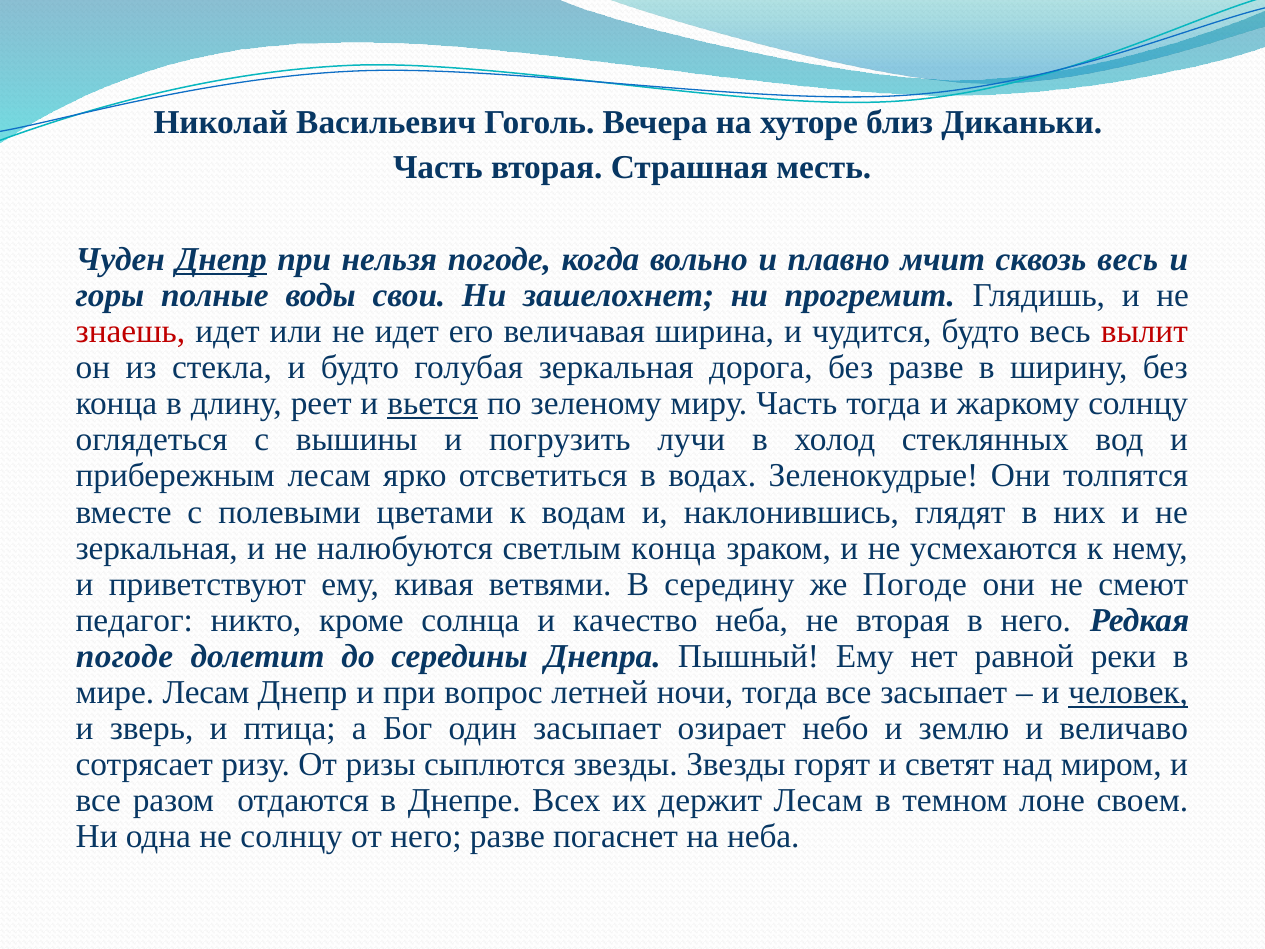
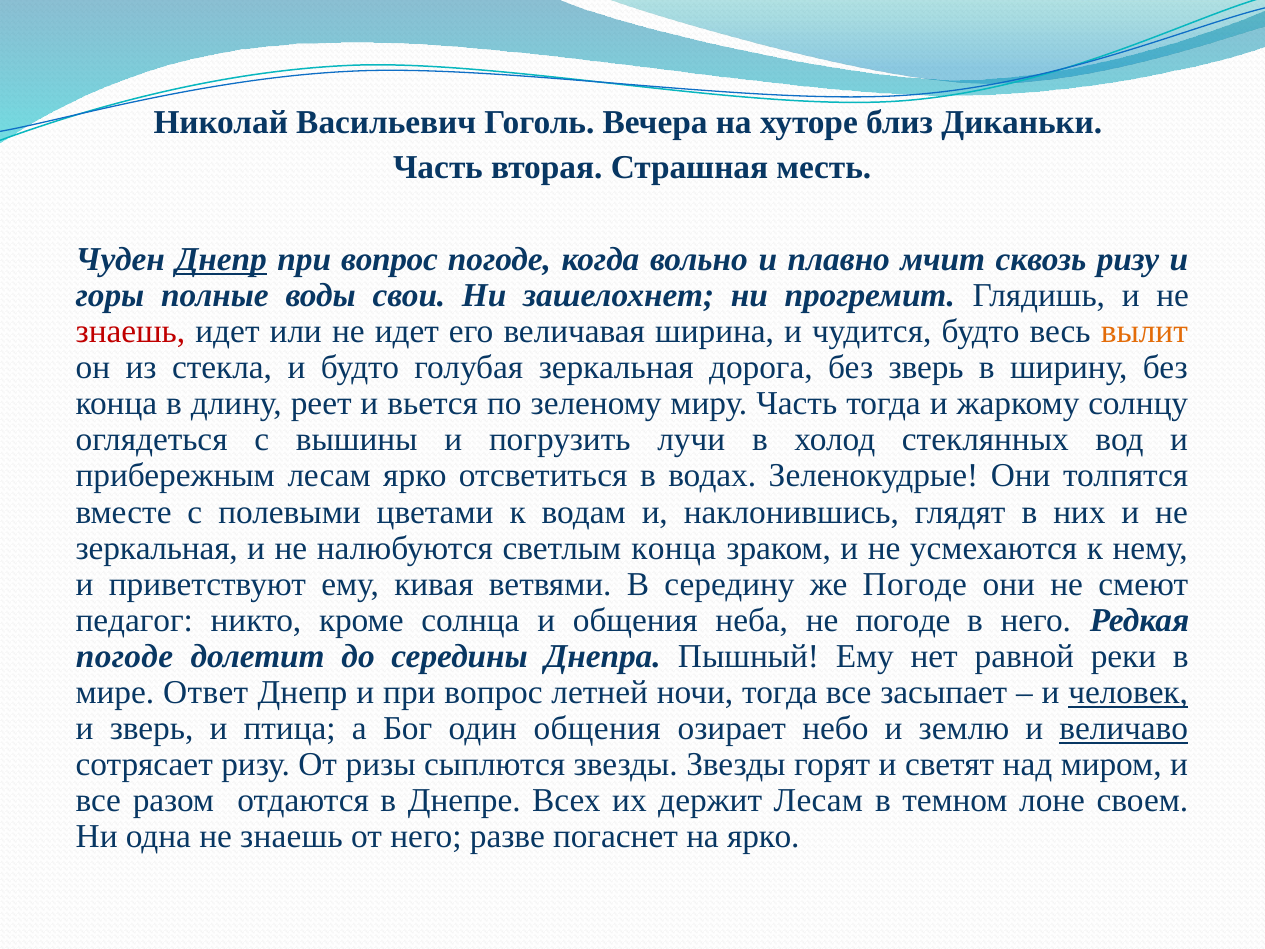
нельзя at (389, 259): нельзя -> вопрос
сквозь весь: весь -> ризу
вылит colour: red -> orange
без разве: разве -> зверь
вьется underline: present -> none
и качество: качество -> общения
не вторая: вторая -> погоде
мире Лесам: Лесам -> Ответ
один засыпает: засыпает -> общения
величаво underline: none -> present
одна не солнцу: солнцу -> знаешь
на неба: неба -> ярко
